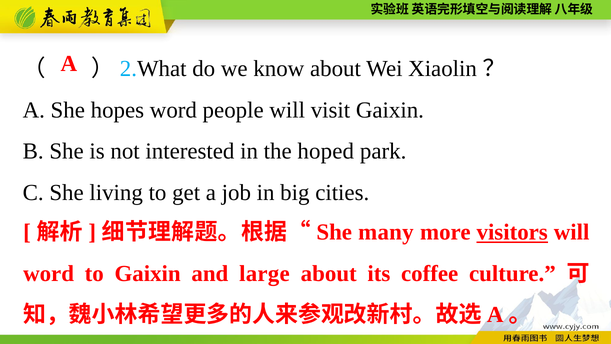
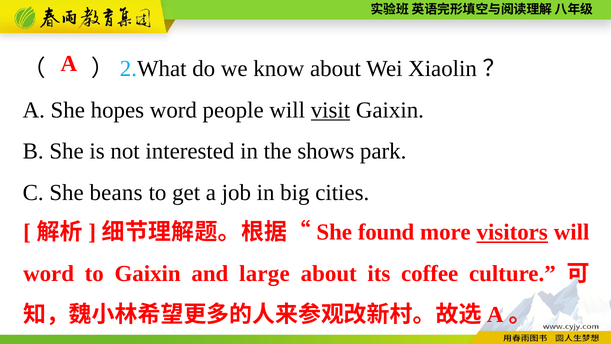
visit underline: none -> present
hoped: hoped -> shows
living: living -> beans
many: many -> found
